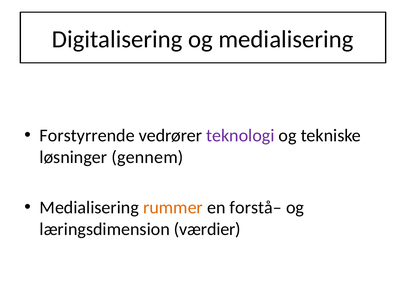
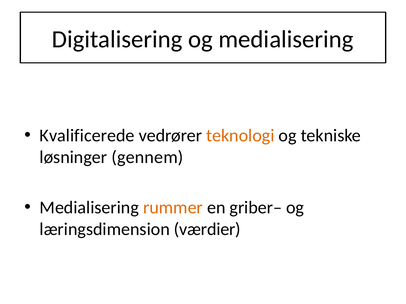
Forstyrrende: Forstyrrende -> Kvalificerede
teknologi colour: purple -> orange
forstå–: forstå– -> griber–
